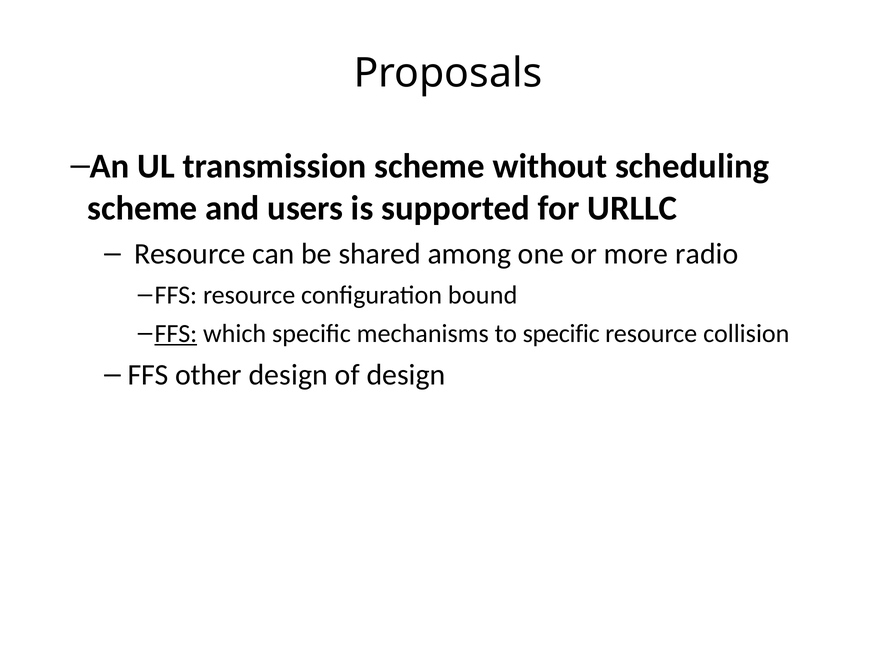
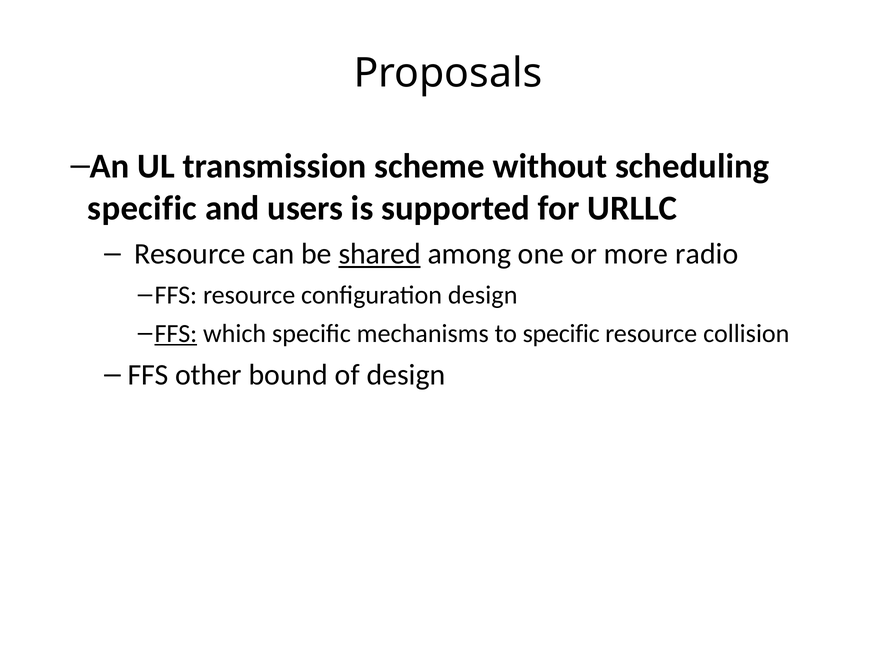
scheme at (142, 208): scheme -> specific
shared underline: none -> present
configuration bound: bound -> design
other design: design -> bound
